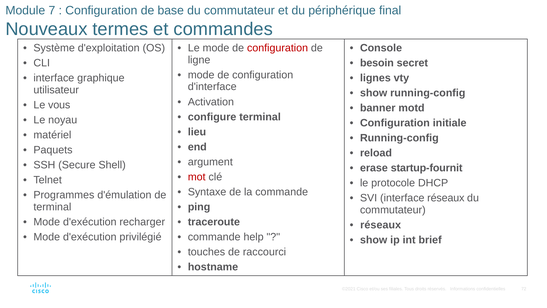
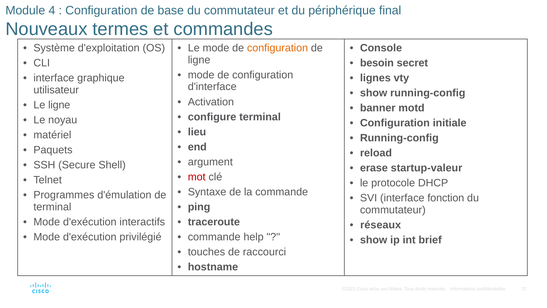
7: 7 -> 4
configuration at (278, 48) colour: red -> orange
Le vous: vous -> ligne
startup-fournit: startup-fournit -> startup-valeur
interface réseaux: réseaux -> fonction
recharger: recharger -> interactifs
